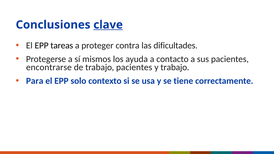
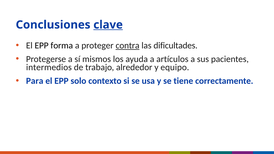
tareas: tareas -> forma
contra underline: none -> present
contacto: contacto -> artículos
encontrarse: encontrarse -> intermedios
trabajo pacientes: pacientes -> alrededor
y trabajo: trabajo -> equipo
